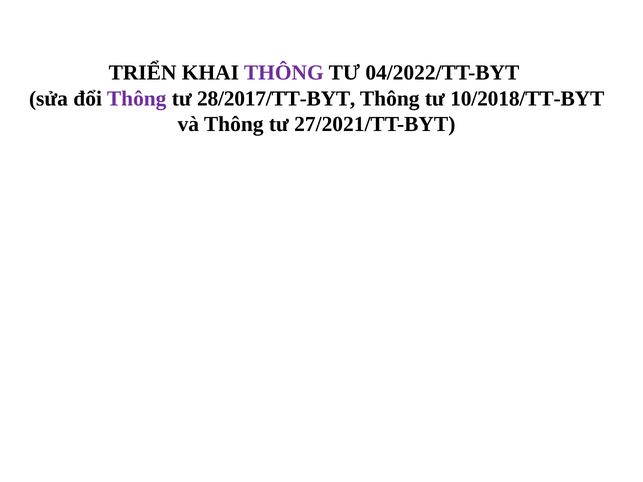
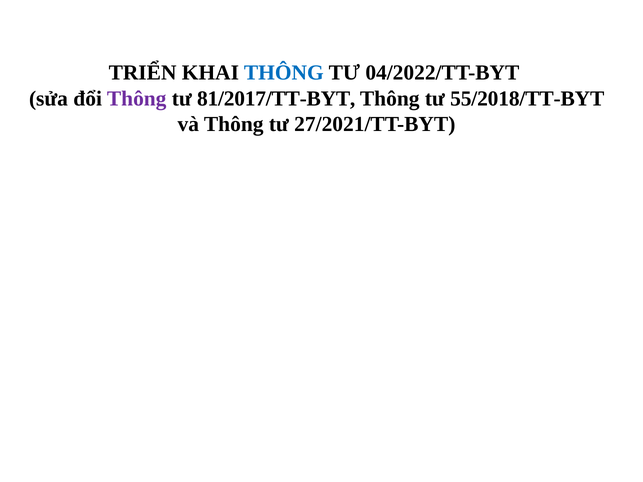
THÔNG at (284, 73) colour: purple -> blue
28/2017/TT-BYT: 28/2017/TT-BYT -> 81/2017/TT-BYT
10/2018/TT-BYT: 10/2018/TT-BYT -> 55/2018/TT-BYT
